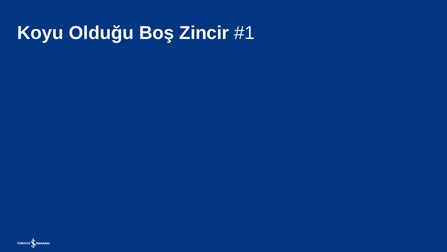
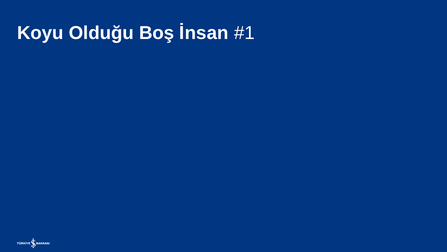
Zincir: Zincir -> İnsan
